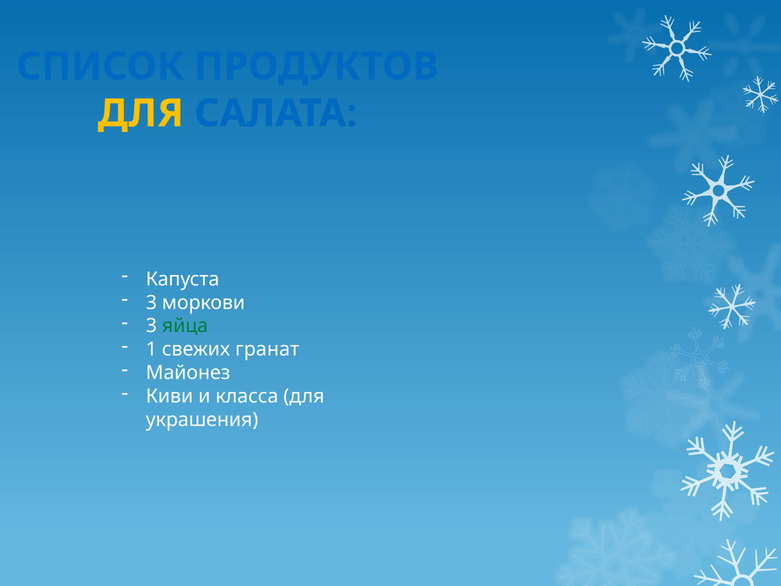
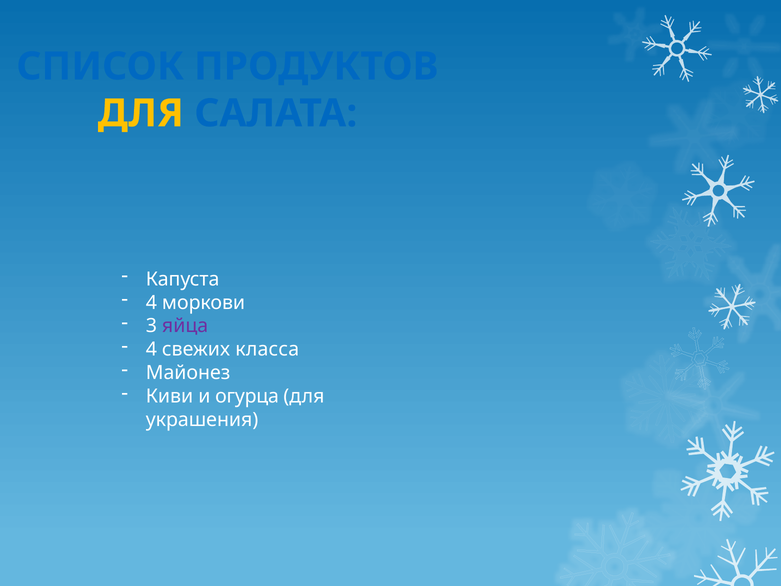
3 at (151, 302): 3 -> 4
яйца colour: green -> purple
1 at (151, 349): 1 -> 4
гранат: гранат -> класса
класса: класса -> огурца
